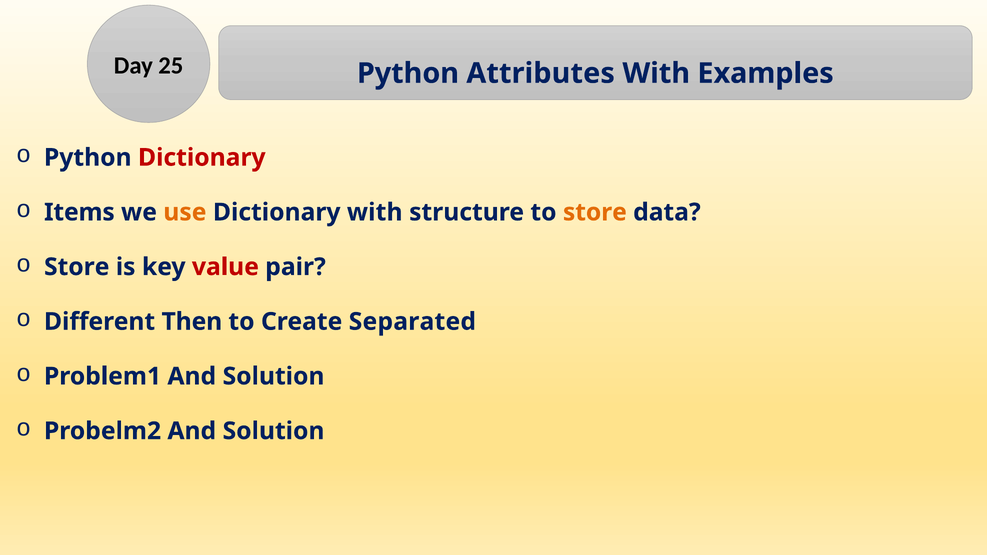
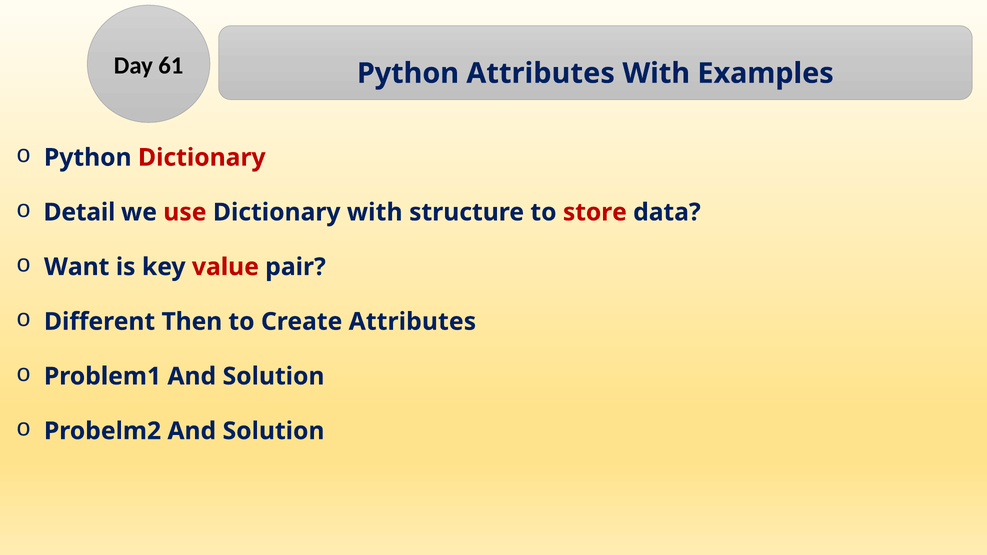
25: 25 -> 61
Items: Items -> Detail
use colour: orange -> red
store at (595, 212) colour: orange -> red
Store at (77, 267): Store -> Want
Create Separated: Separated -> Attributes
